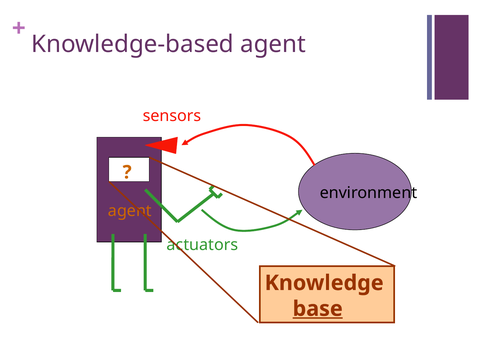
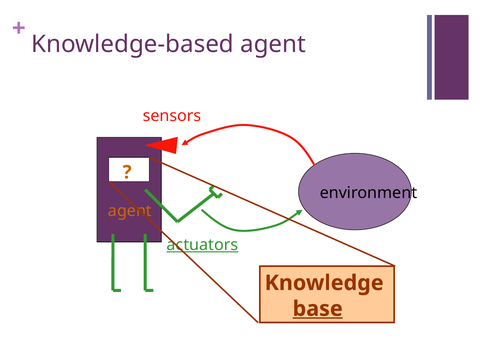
actuators underline: none -> present
